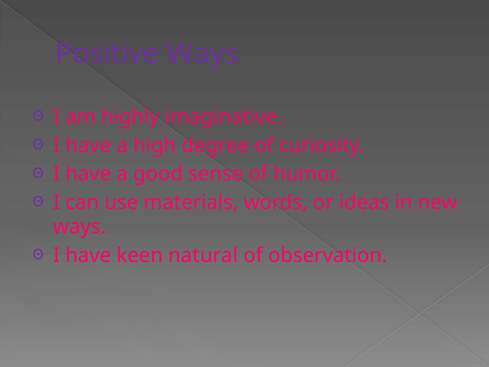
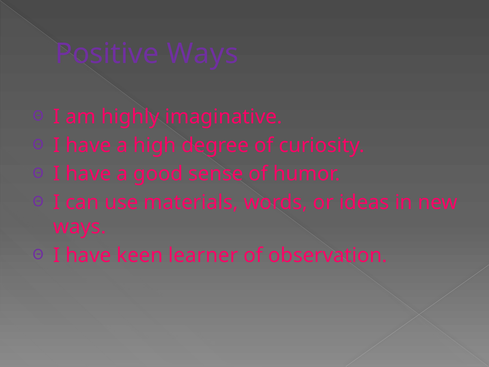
natural: natural -> learner
